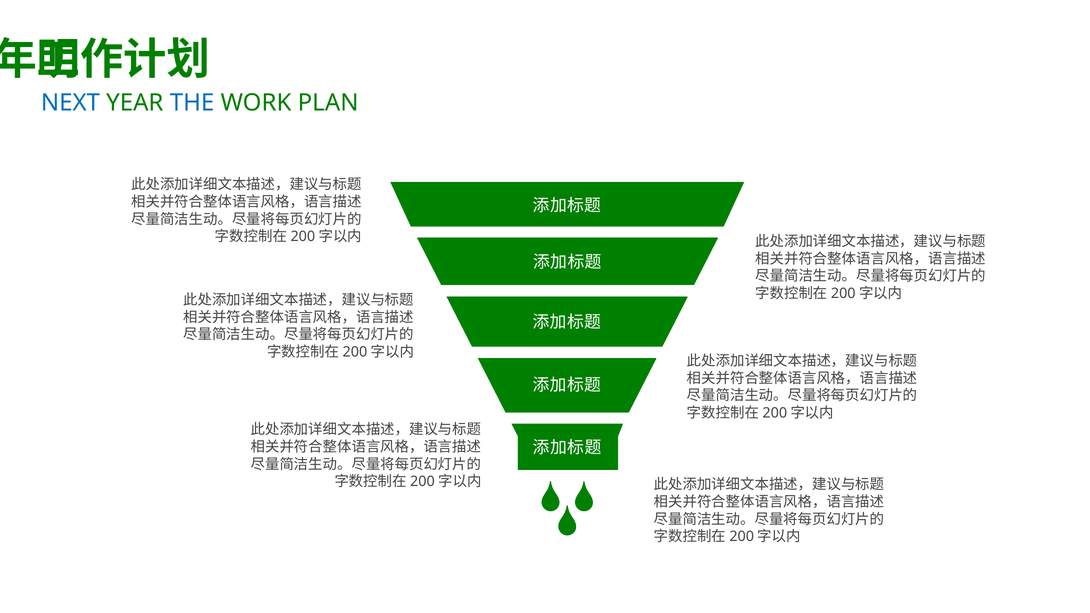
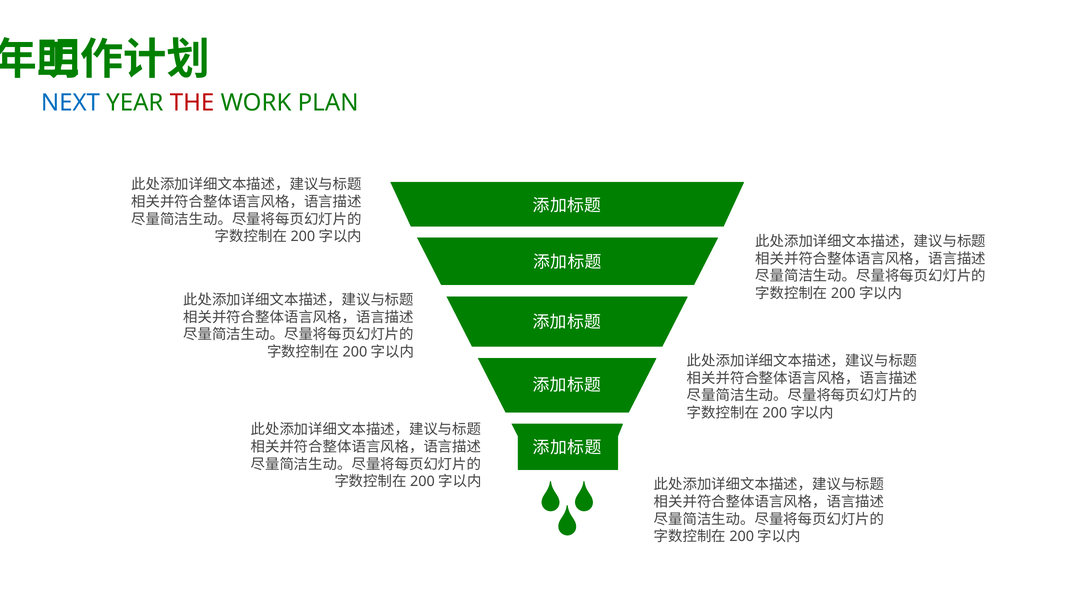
THE colour: blue -> red
